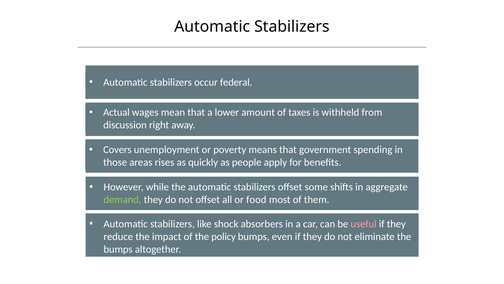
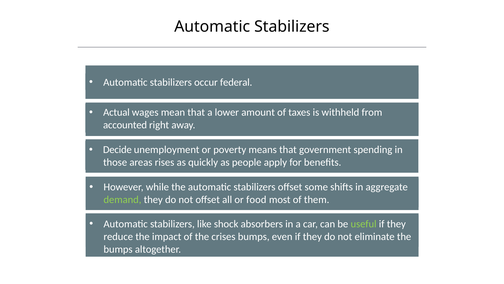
discussion: discussion -> accounted
Covers: Covers -> Decide
useful colour: pink -> light green
policy: policy -> crises
